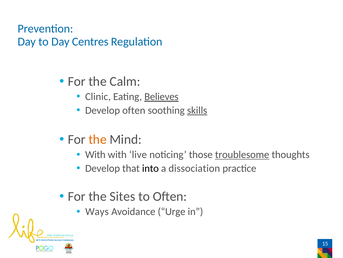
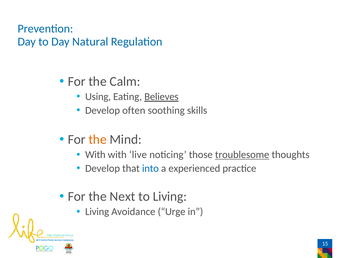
Centres: Centres -> Natural
Clinic: Clinic -> Using
skills underline: present -> none
into colour: black -> blue
dissociation: dissociation -> experienced
Sites: Sites -> Next
to Often: Often -> Living
Ways at (97, 211): Ways -> Living
